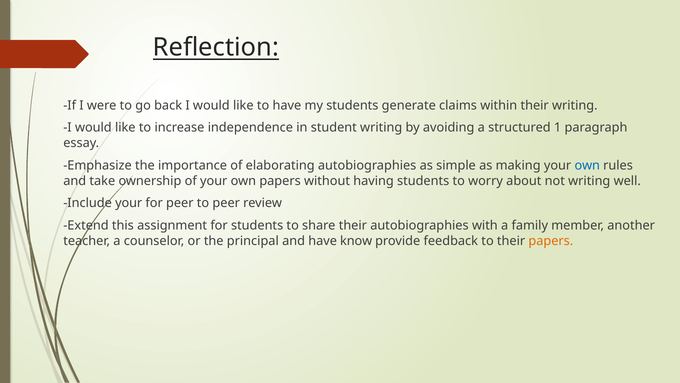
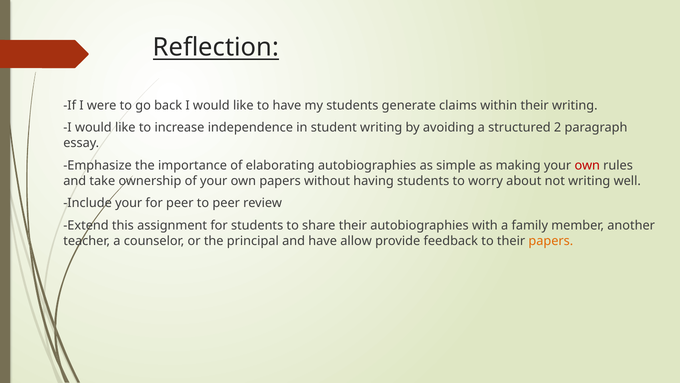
1: 1 -> 2
own at (587, 165) colour: blue -> red
know: know -> allow
